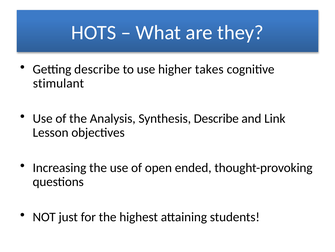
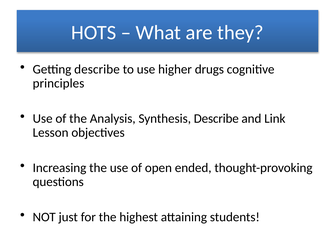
takes: takes -> drugs
stimulant: stimulant -> principles
